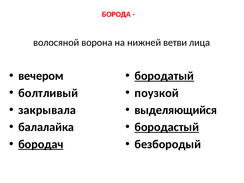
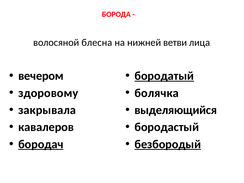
ворона: ворона -> блесна
болтливый: болтливый -> здоровому
поузкой: поузкой -> болячка
балалайка: балалайка -> кавалеров
бородастый underline: present -> none
безбородый underline: none -> present
